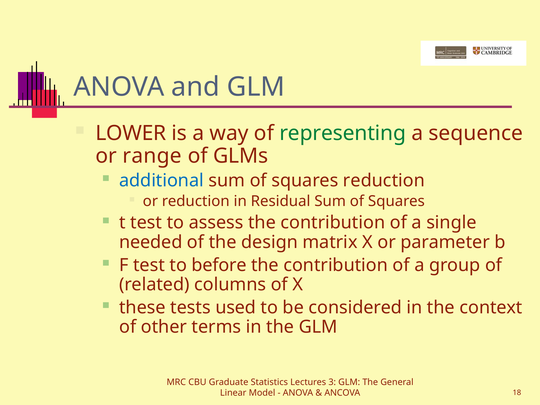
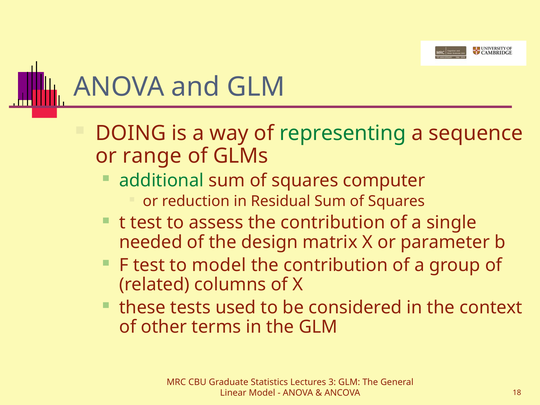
LOWER: LOWER -> DOING
additional colour: blue -> green
squares reduction: reduction -> computer
to before: before -> model
